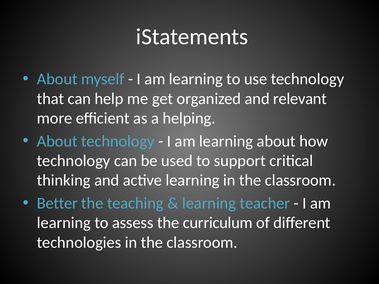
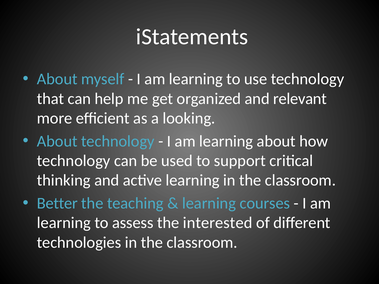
helping: helping -> looking
teacher: teacher -> courses
curriculum: curriculum -> interested
